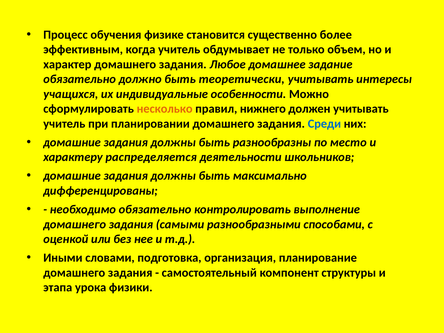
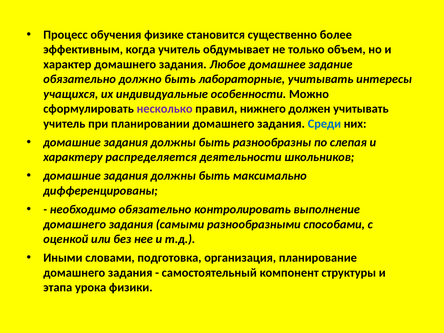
теоретически: теоретически -> лабораторные
несколько colour: orange -> purple
место: место -> слепая
